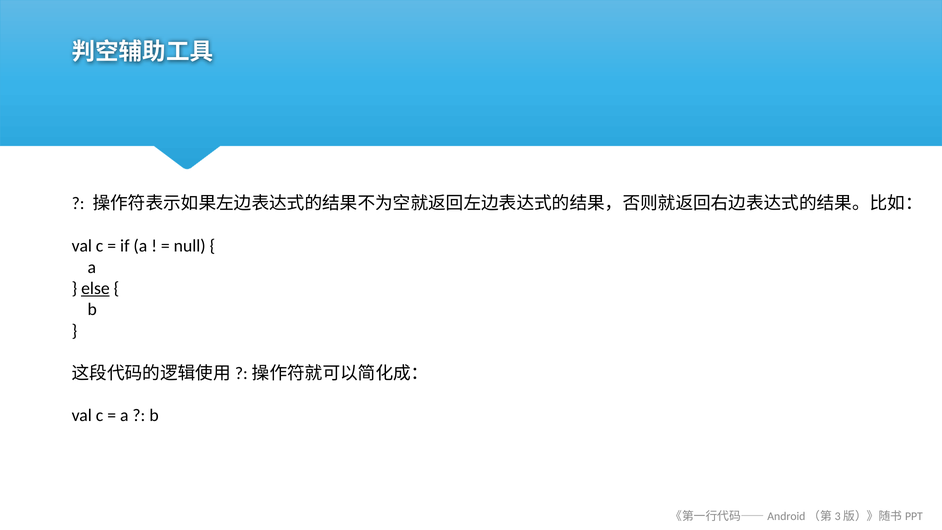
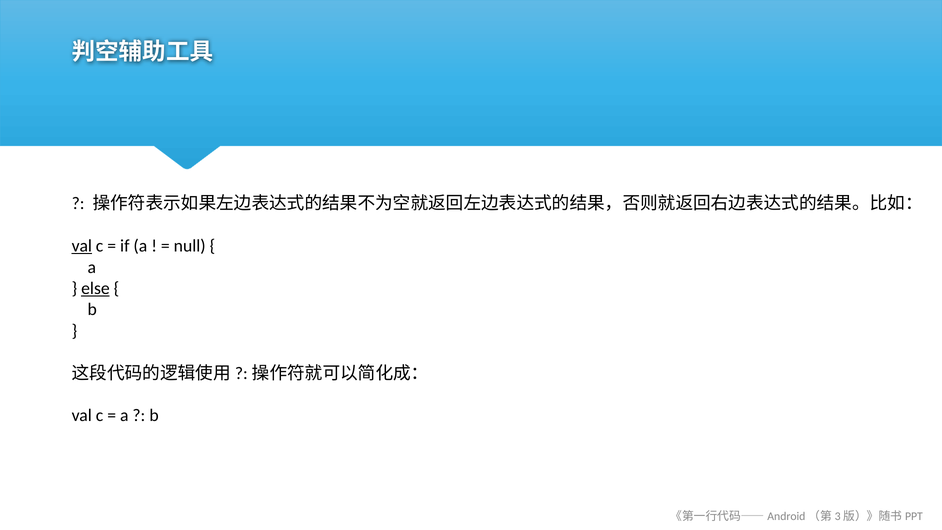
val at (82, 246) underline: none -> present
